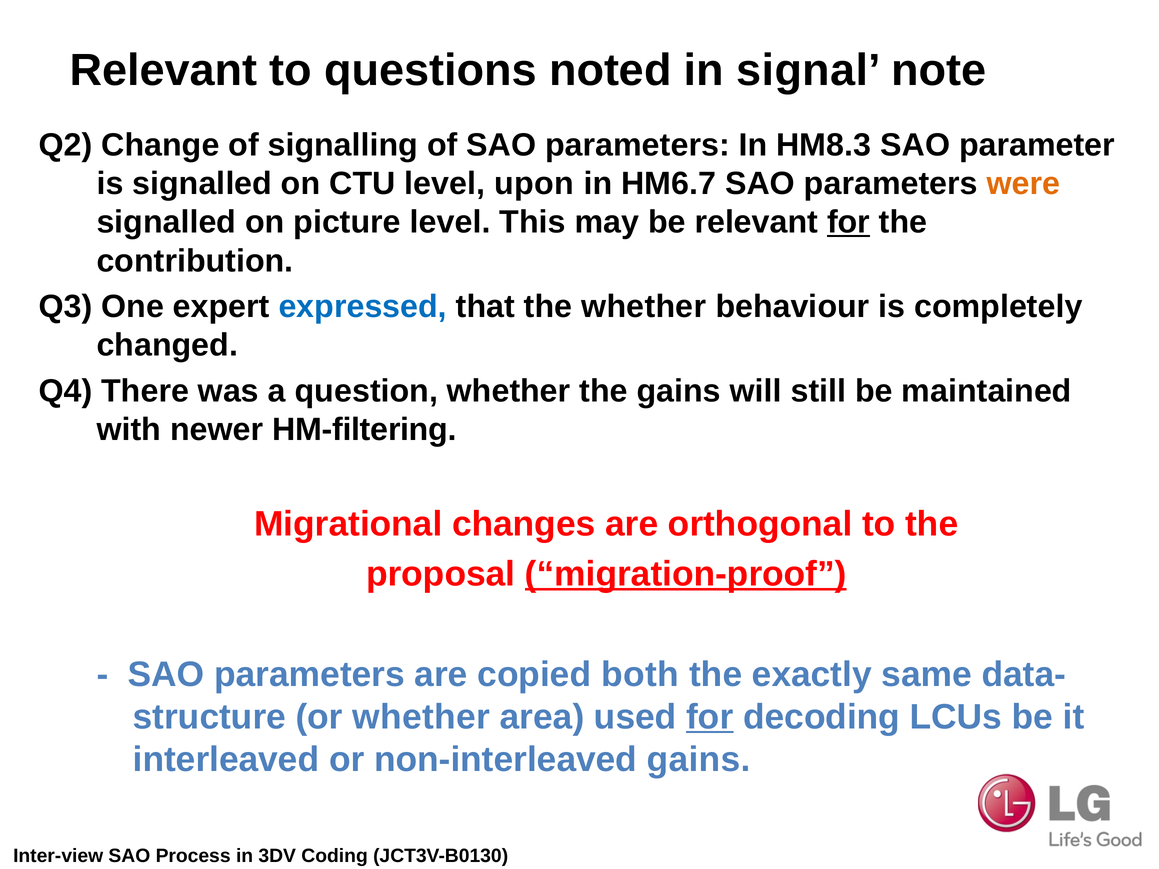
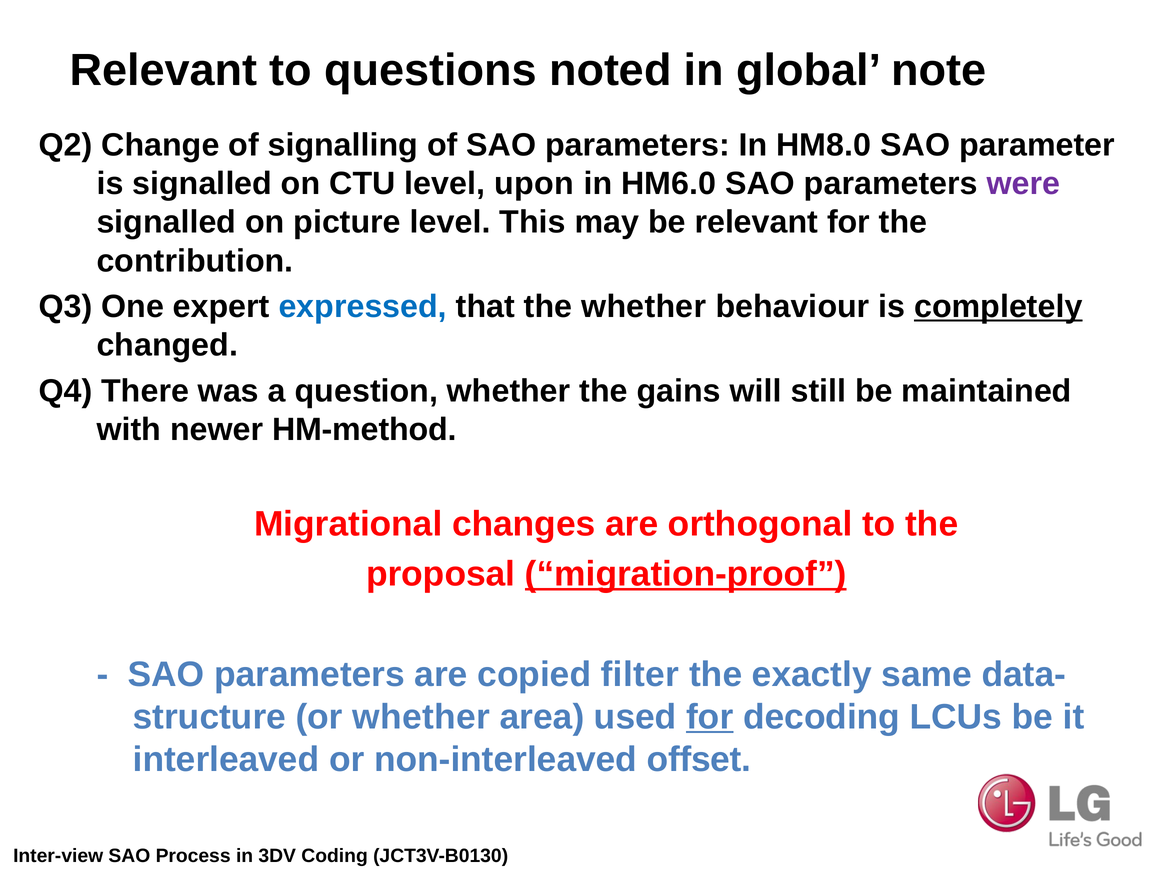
signal: signal -> global
HM8.3: HM8.3 -> HM8.0
HM6.7: HM6.7 -> HM6.0
were colour: orange -> purple
for at (849, 222) underline: present -> none
completely underline: none -> present
HM-filtering: HM-filtering -> HM-method
both: both -> filter
non-interleaved gains: gains -> offset
